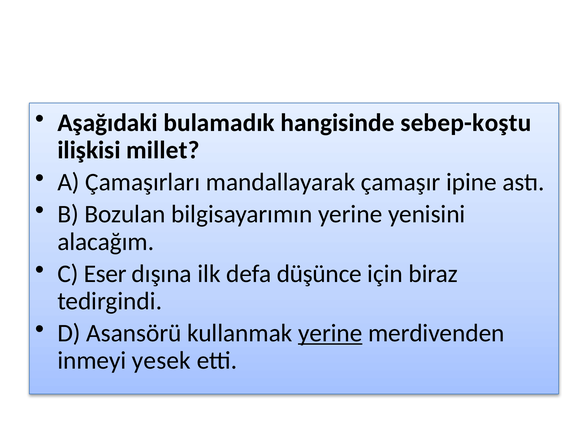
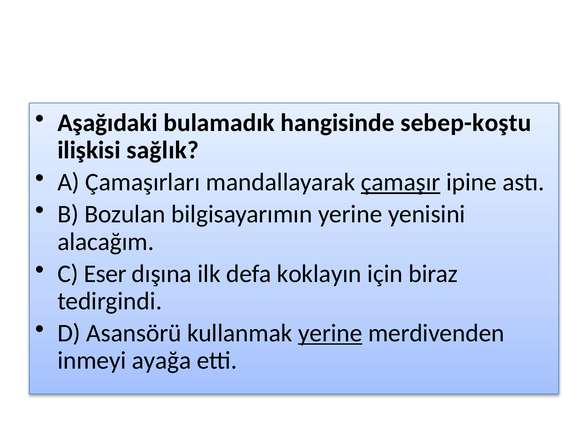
millet: millet -> sağlık
çamaşır underline: none -> present
düşünce: düşünce -> koklayın
yesek: yesek -> ayağa
